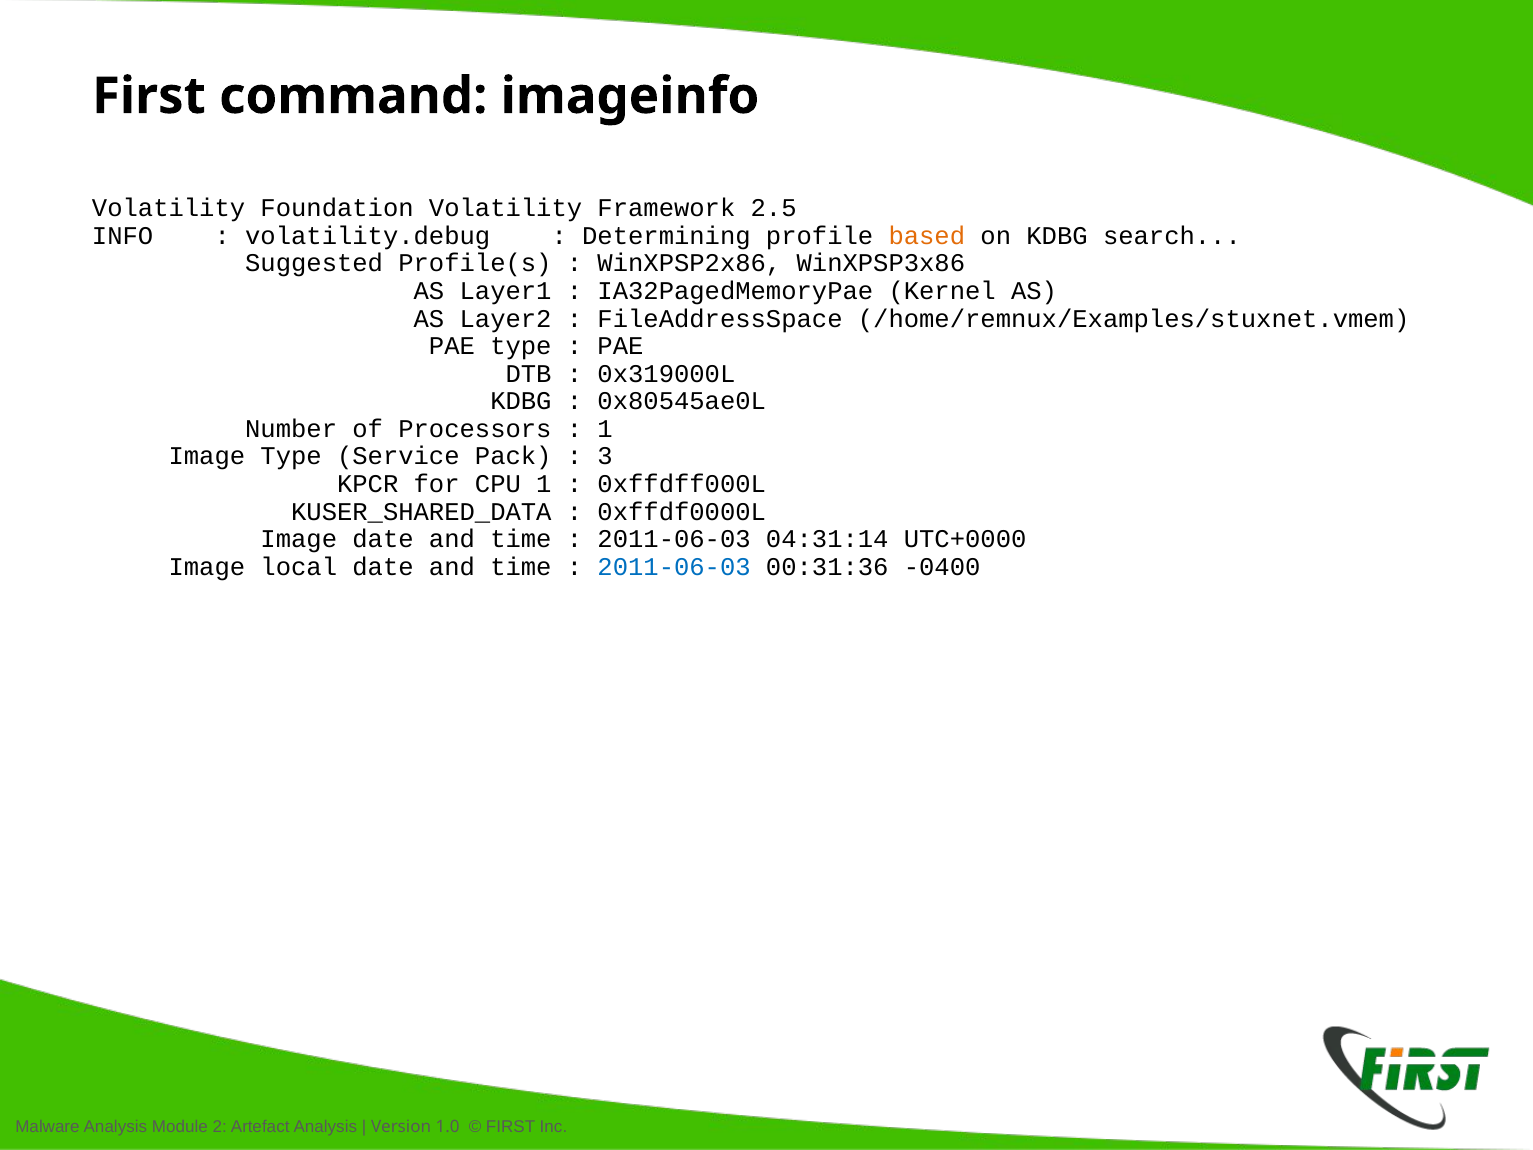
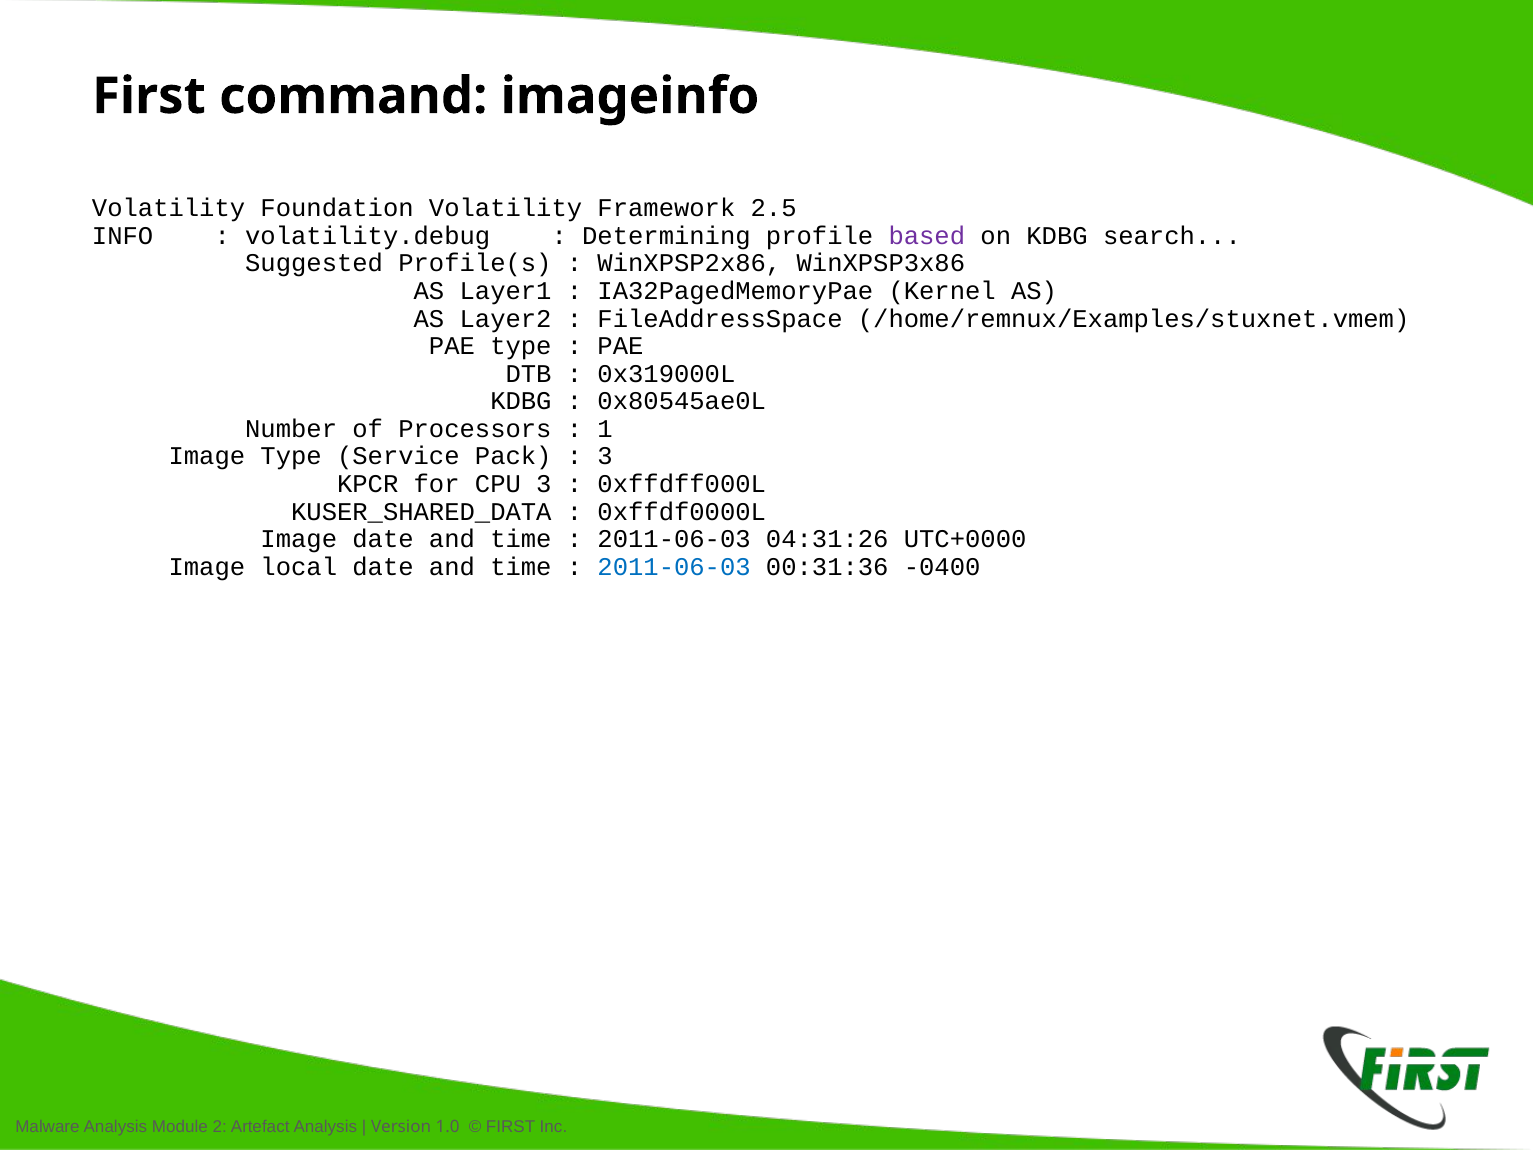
based colour: orange -> purple
CPU 1: 1 -> 3
04:31:14: 04:31:14 -> 04:31:26
